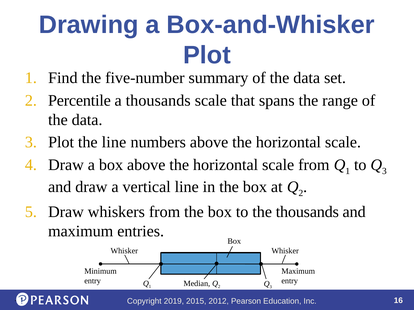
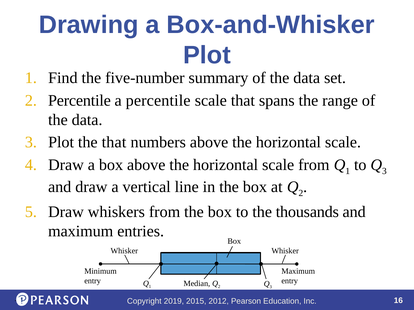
a thousands: thousands -> percentile
the line: line -> that
